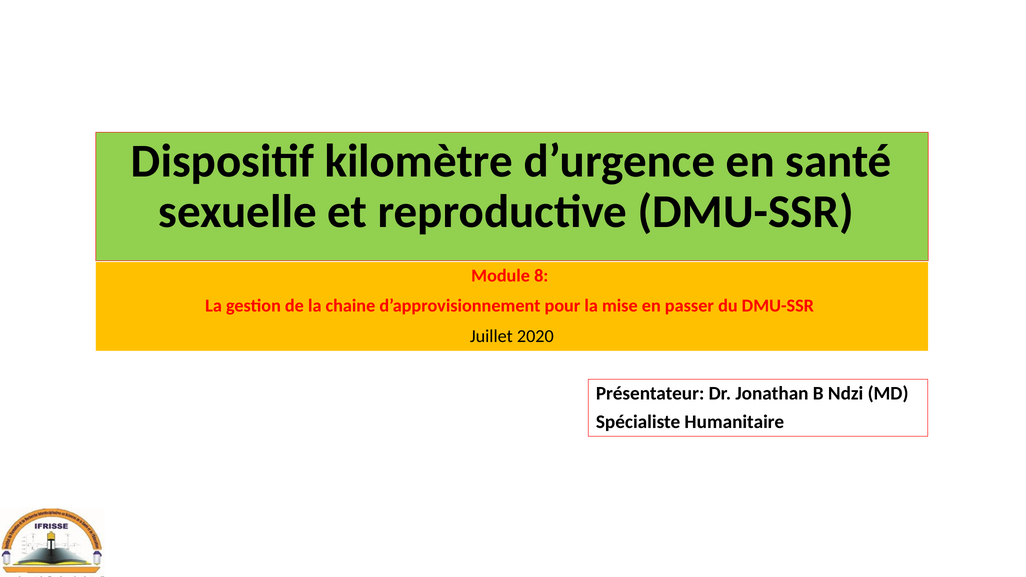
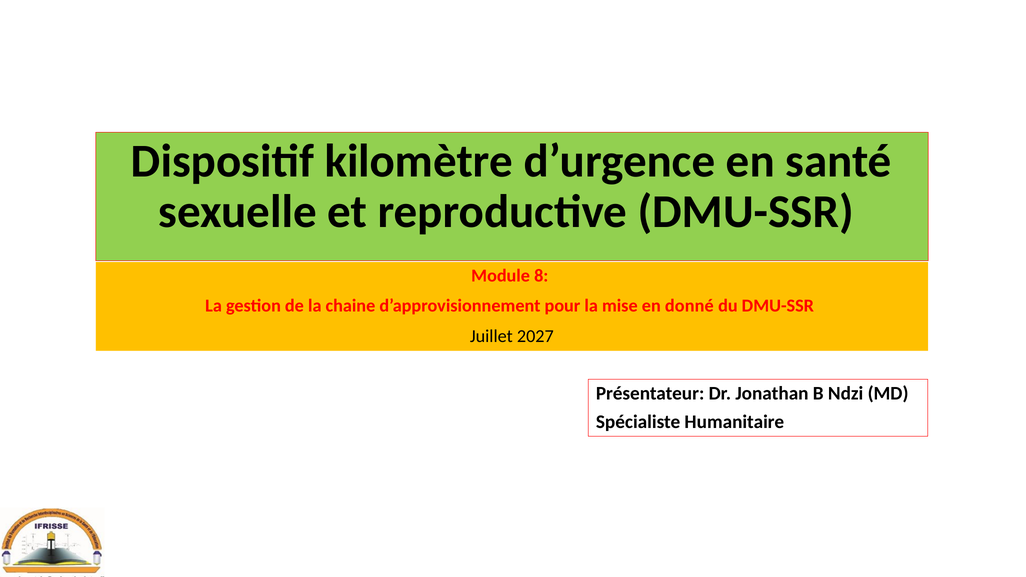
passer: passer -> donné
2020: 2020 -> 2027
